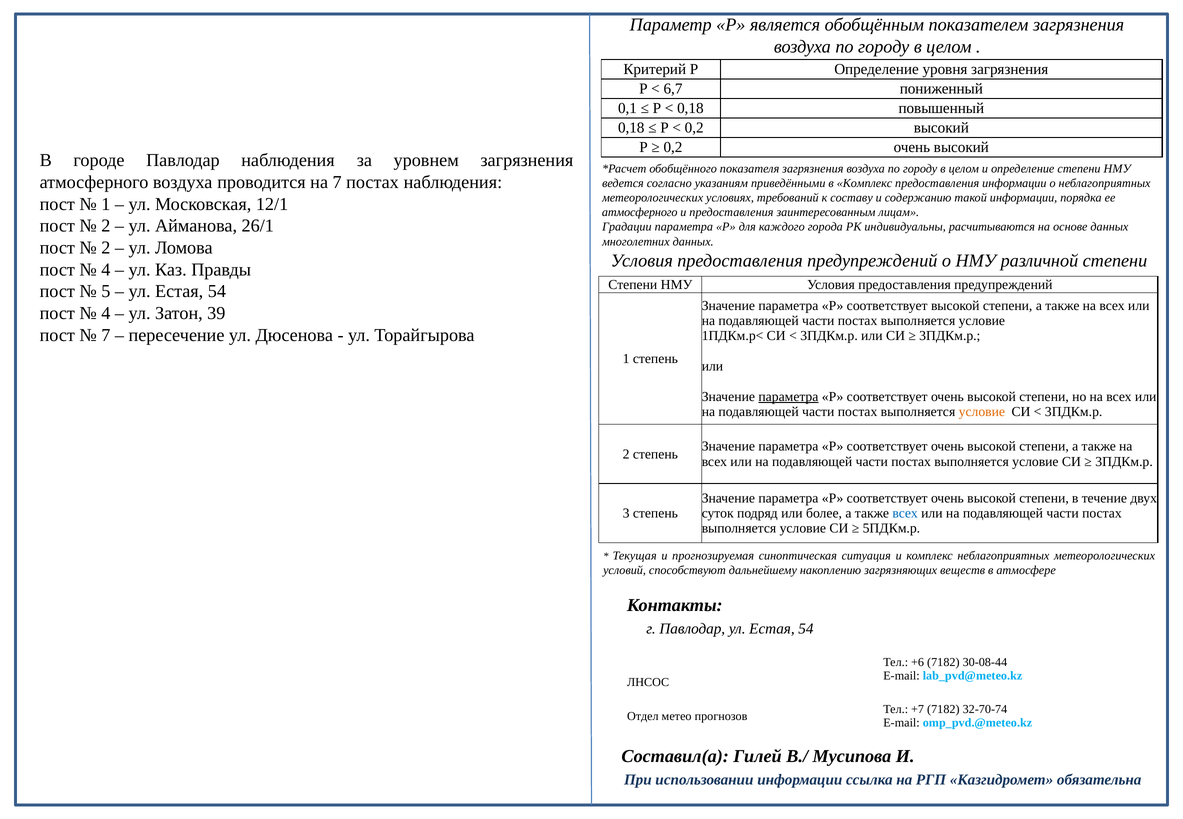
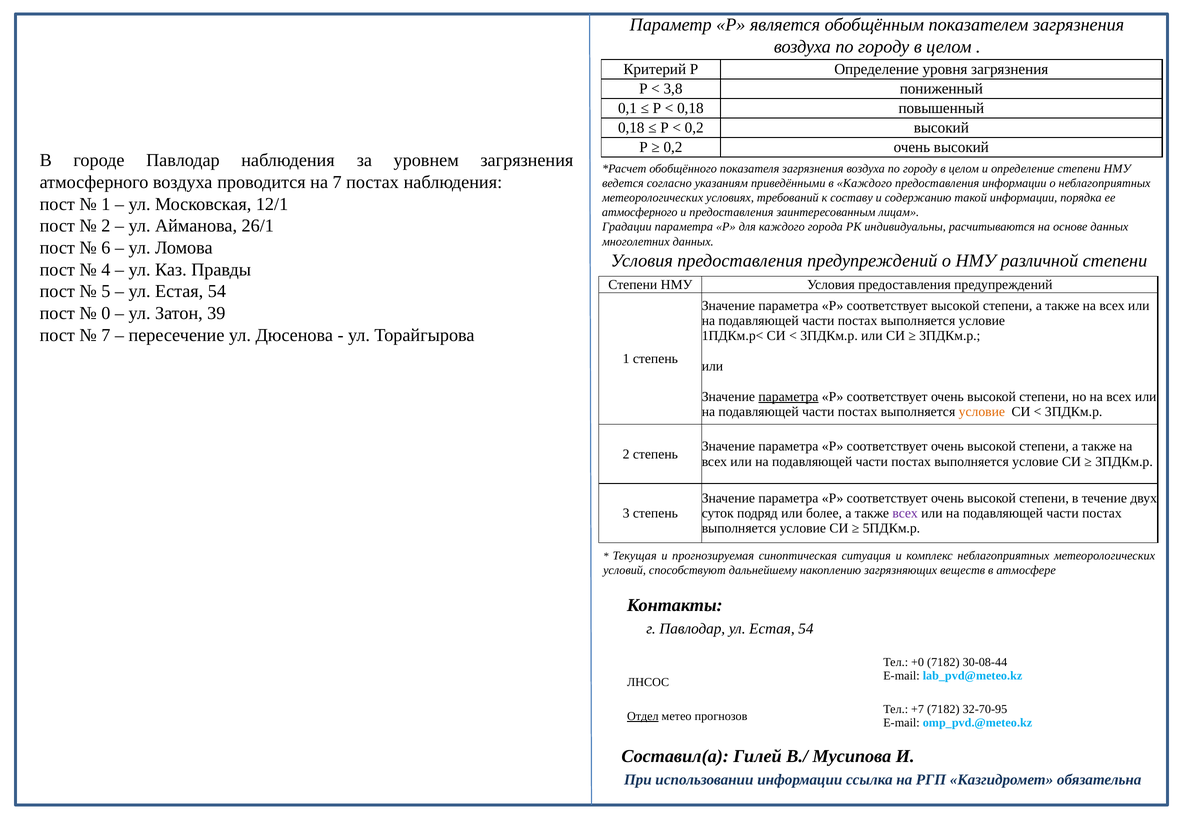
6,7: 6,7 -> 3,8
в Комплекс: Комплекс -> Каждого
2 at (106, 248): 2 -> 6
4 at (106, 313): 4 -> 0
всех at (905, 513) colour: blue -> purple
+6: +6 -> +0
32-70-74: 32-70-74 -> 32-70-95
Отдел underline: none -> present
